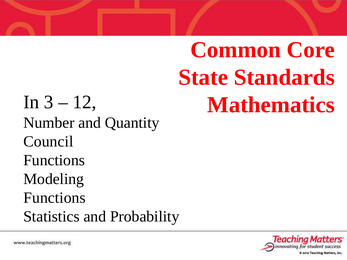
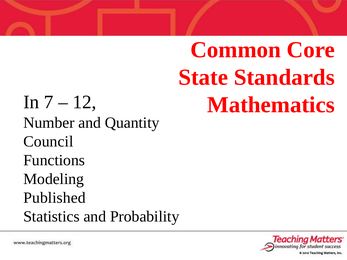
3: 3 -> 7
Functions at (54, 198): Functions -> Published
